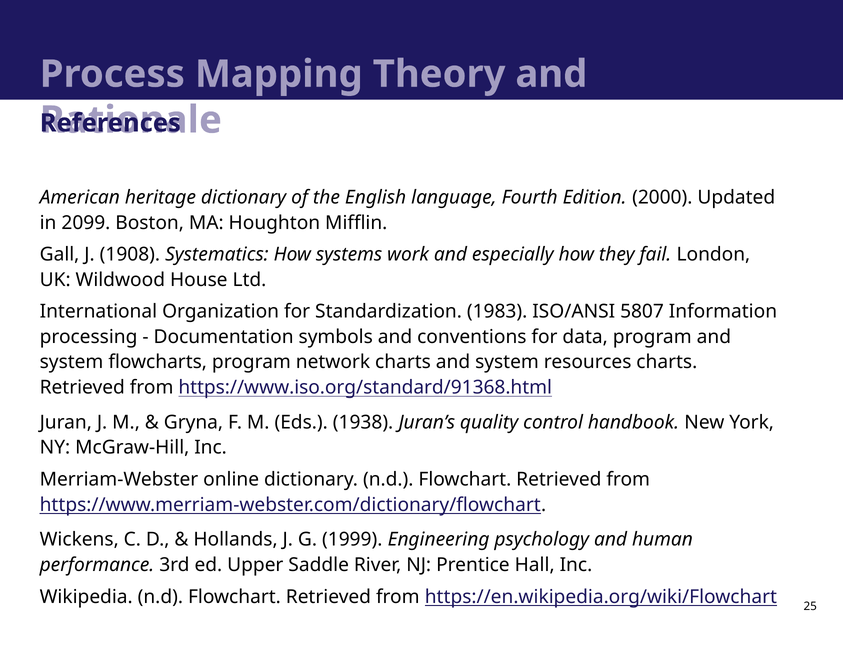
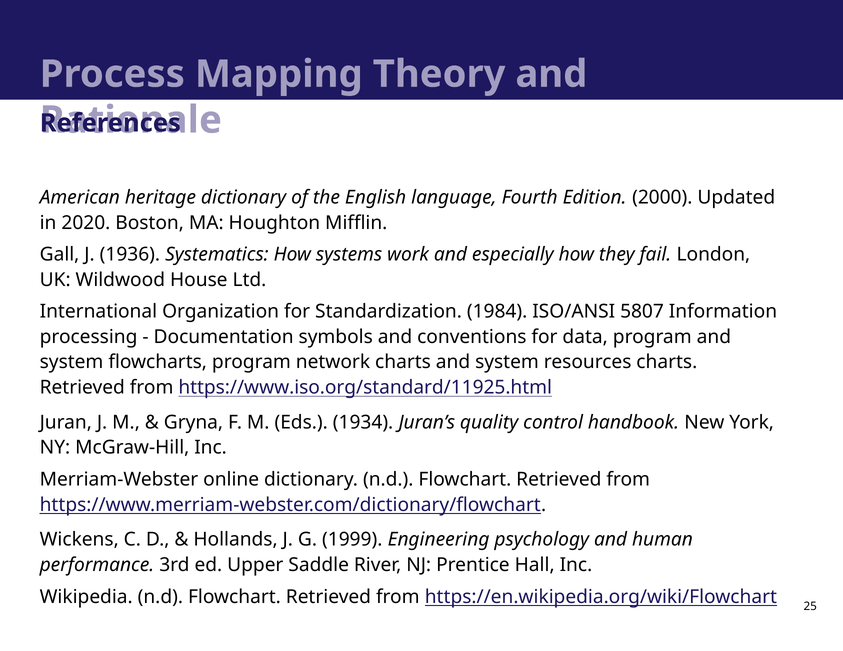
2099: 2099 -> 2020
1908: 1908 -> 1936
1983: 1983 -> 1984
https://www.iso.org/standard/91368.html: https://www.iso.org/standard/91368.html -> https://www.iso.org/standard/11925.html
1938: 1938 -> 1934
